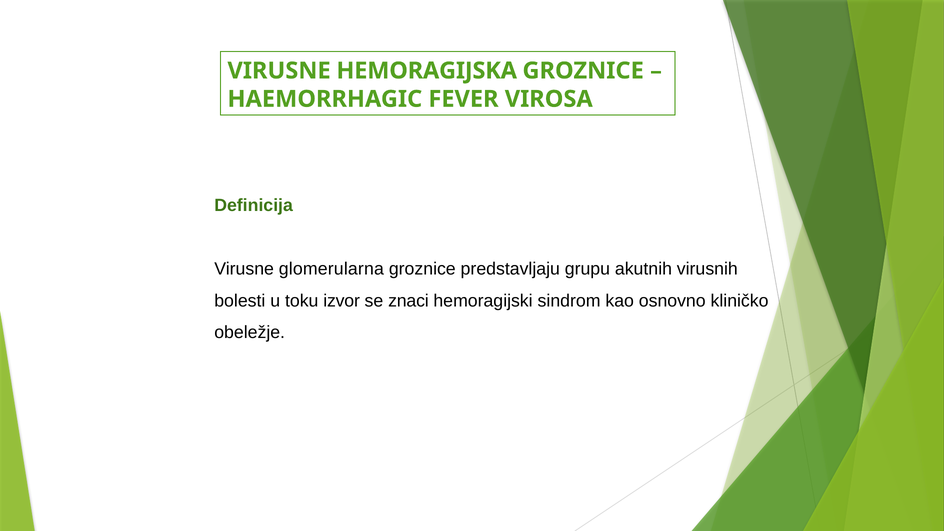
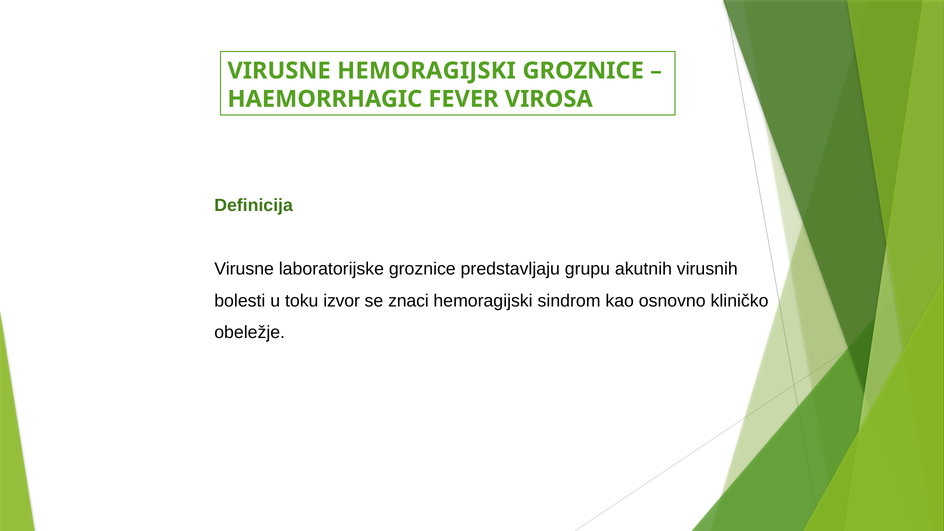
VIRUSNE HEMORAGIJSKA: HEMORAGIJSKA -> HEMORAGIJSKI
glomerularna: glomerularna -> laboratorijske
